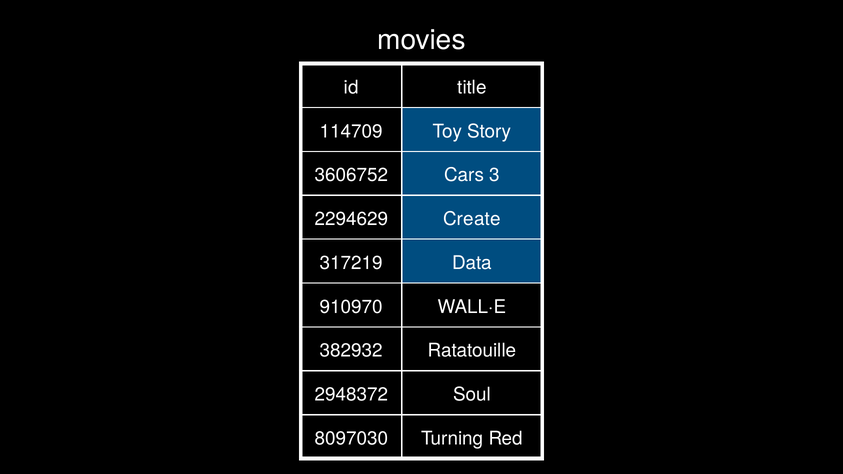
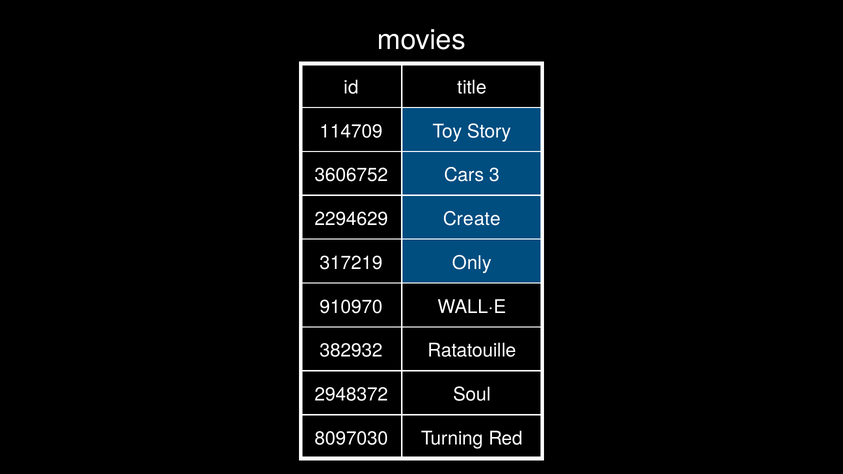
Data: Data -> Only
